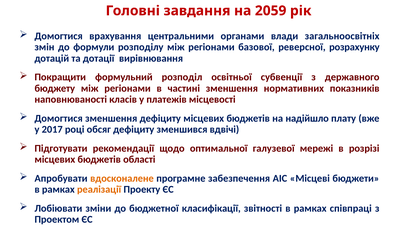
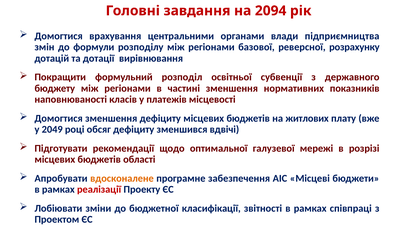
2059: 2059 -> 2094
загальноосвітніх: загальноосвітніх -> підприємництва
надійшло: надійшло -> житлових
2017: 2017 -> 2049
реалізації colour: orange -> red
